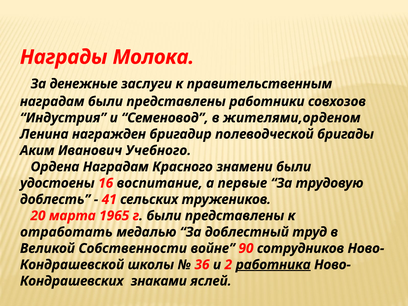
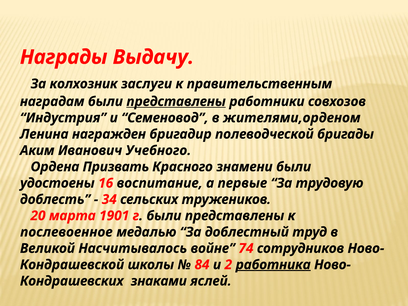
Молока: Молока -> Выдачу
денежные: денежные -> колхозник
представлены at (176, 102) underline: none -> present
Ордена Наградам: Наградам -> Призвать
41: 41 -> 34
1965: 1965 -> 1901
отработать: отработать -> послевоенное
Собственности: Собственности -> Насчитывалось
90: 90 -> 74
36: 36 -> 84
